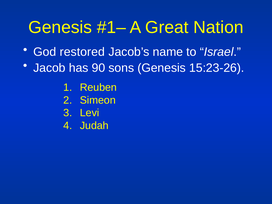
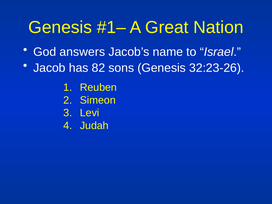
restored: restored -> answers
90: 90 -> 82
15:23-26: 15:23-26 -> 32:23-26
